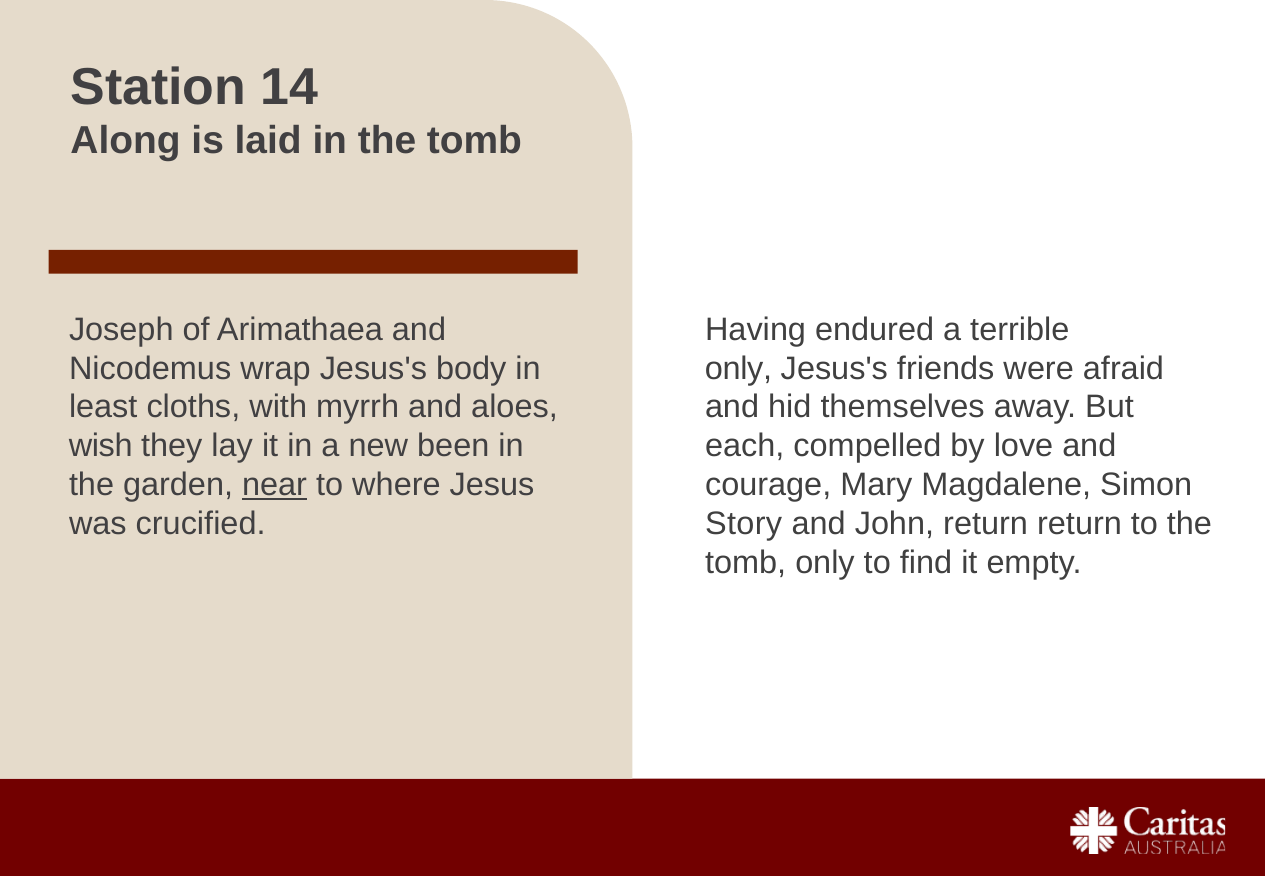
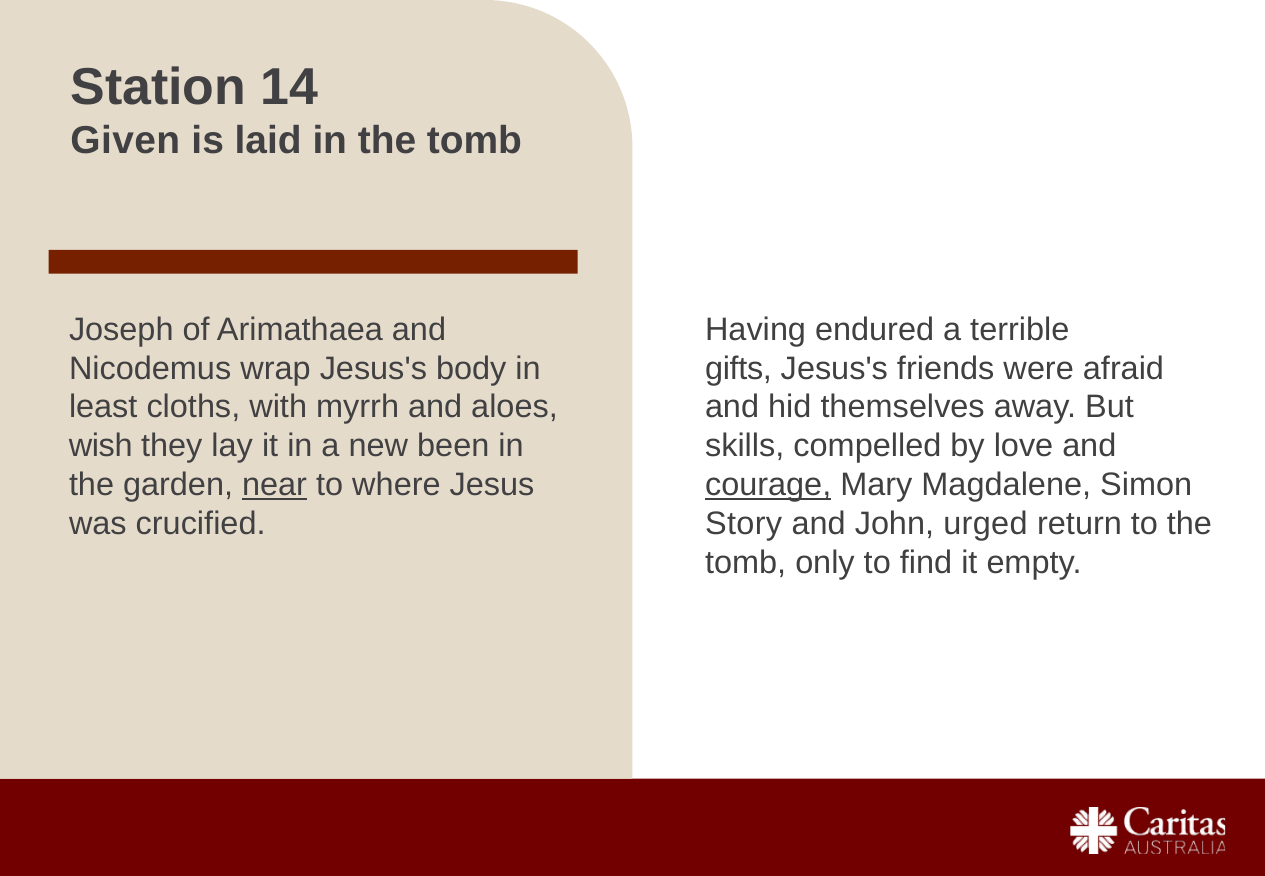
Along: Along -> Given
only at (739, 368): only -> gifts
each: each -> skills
courage underline: none -> present
John return: return -> urged
